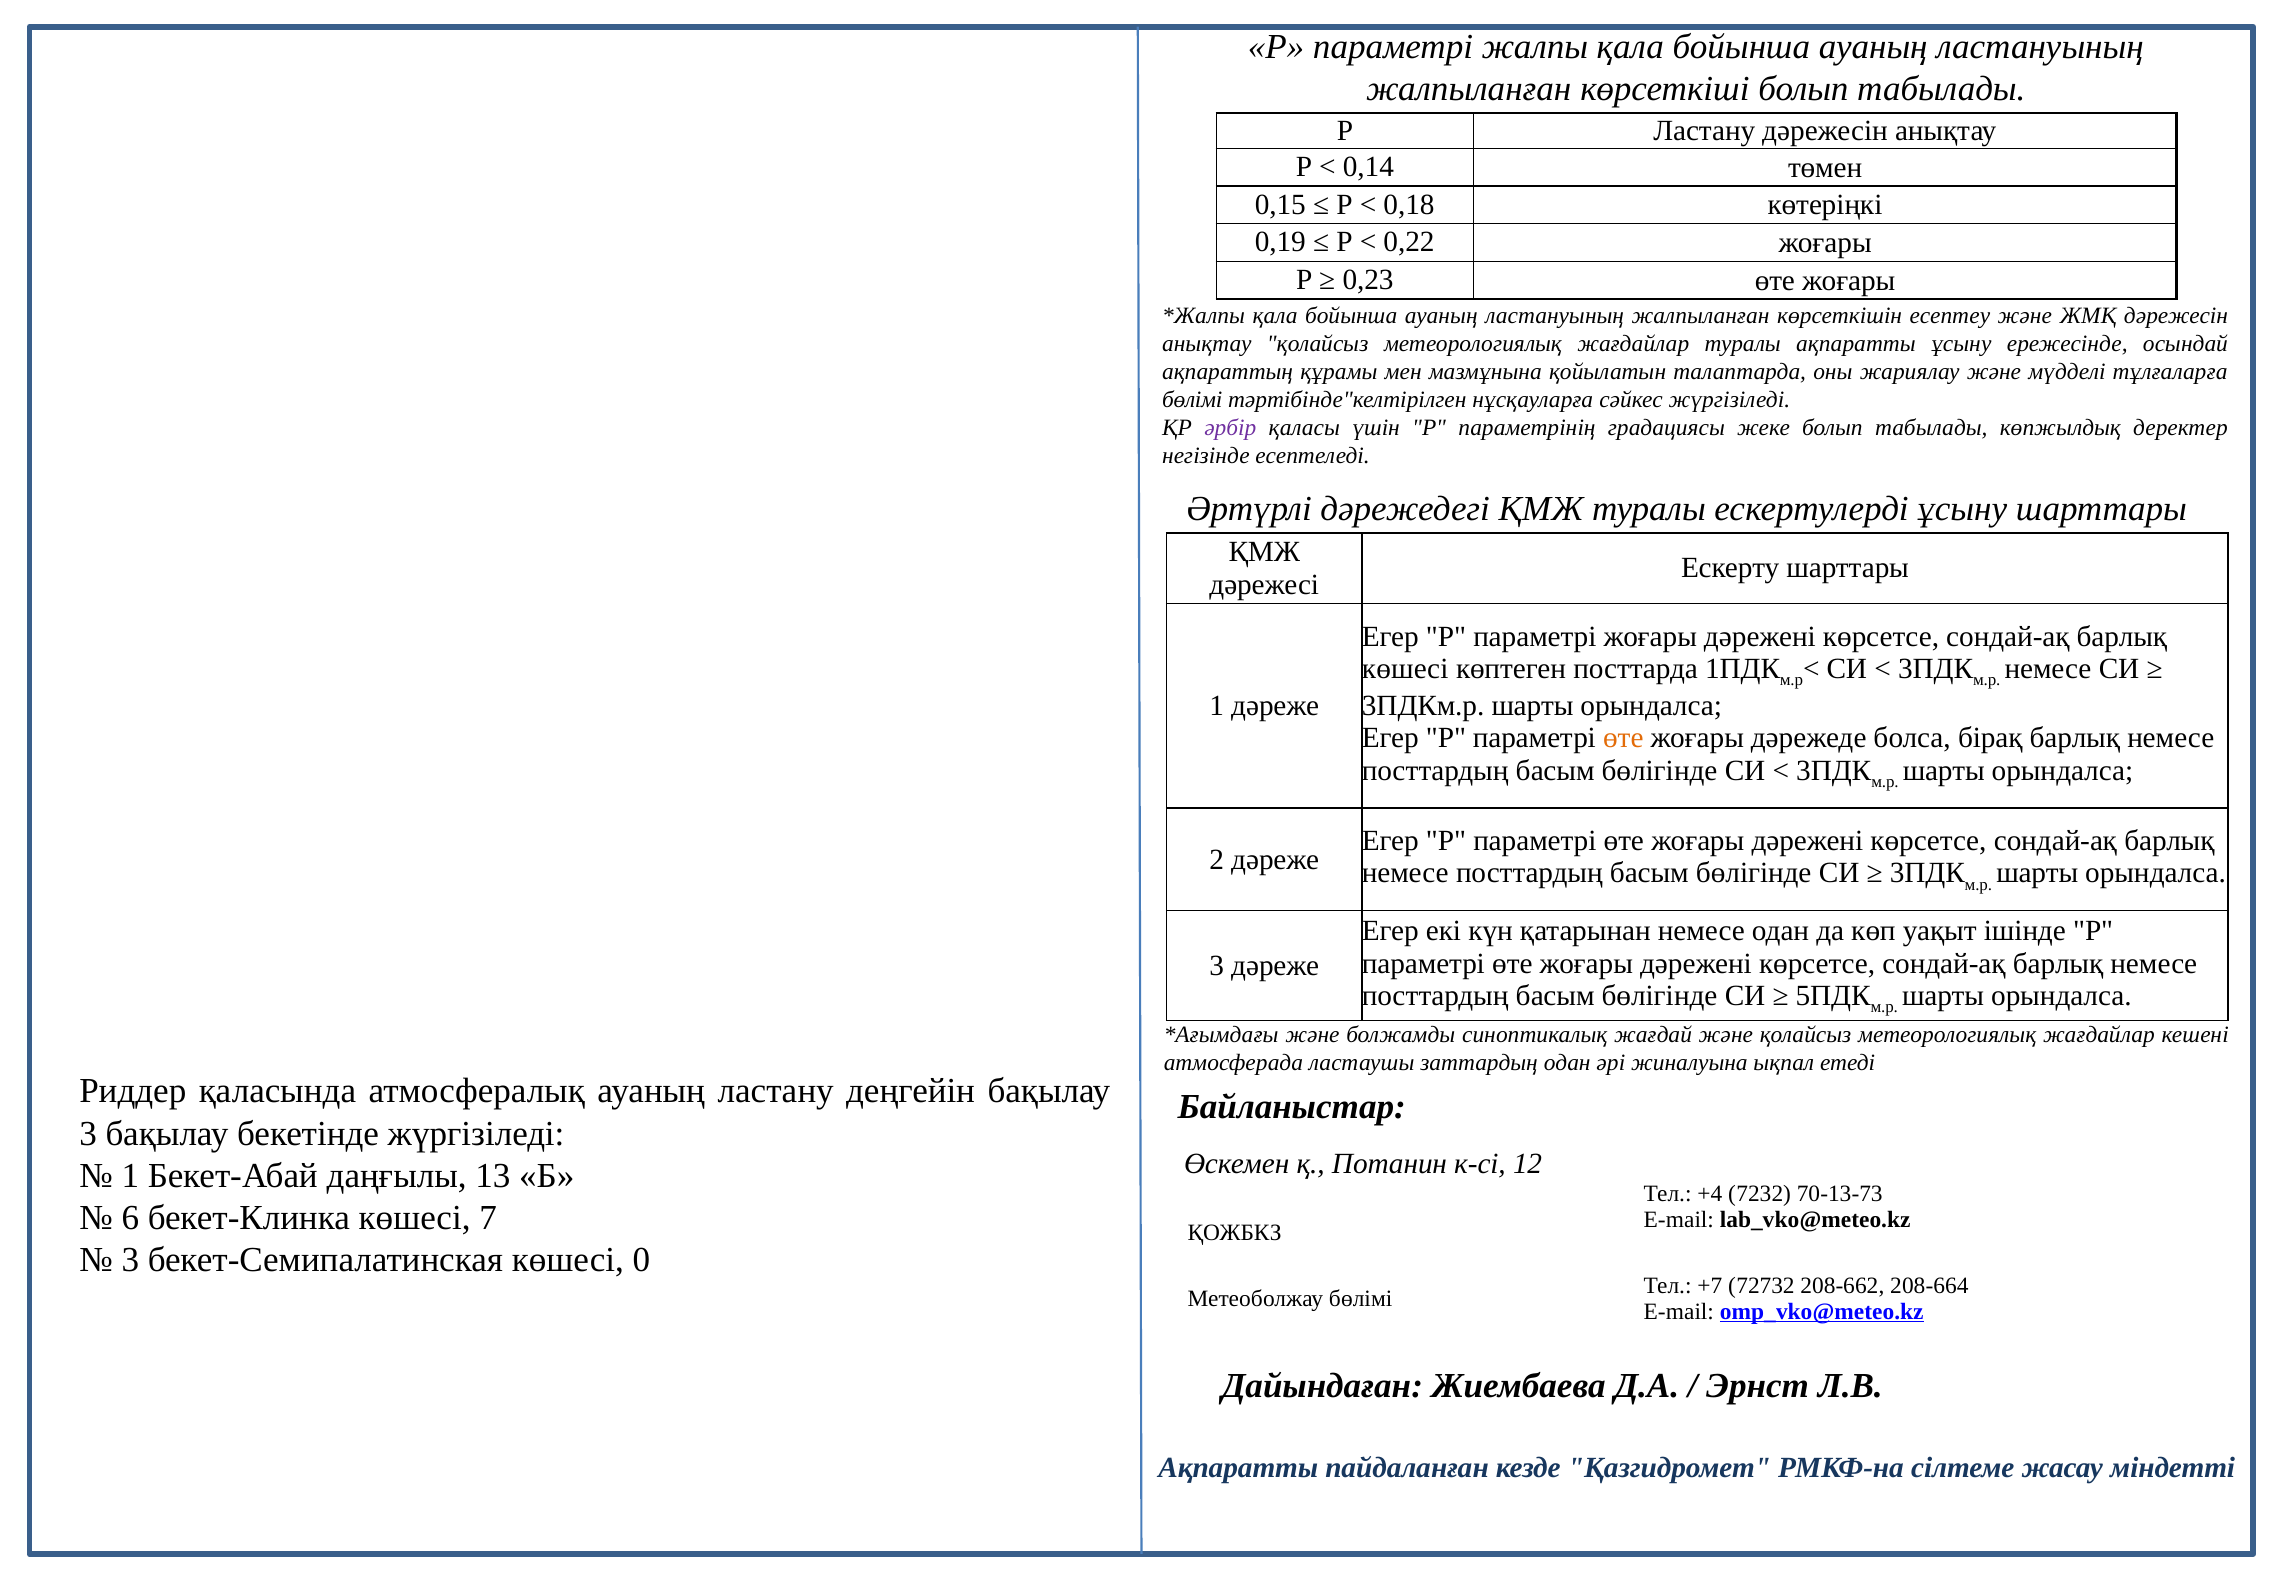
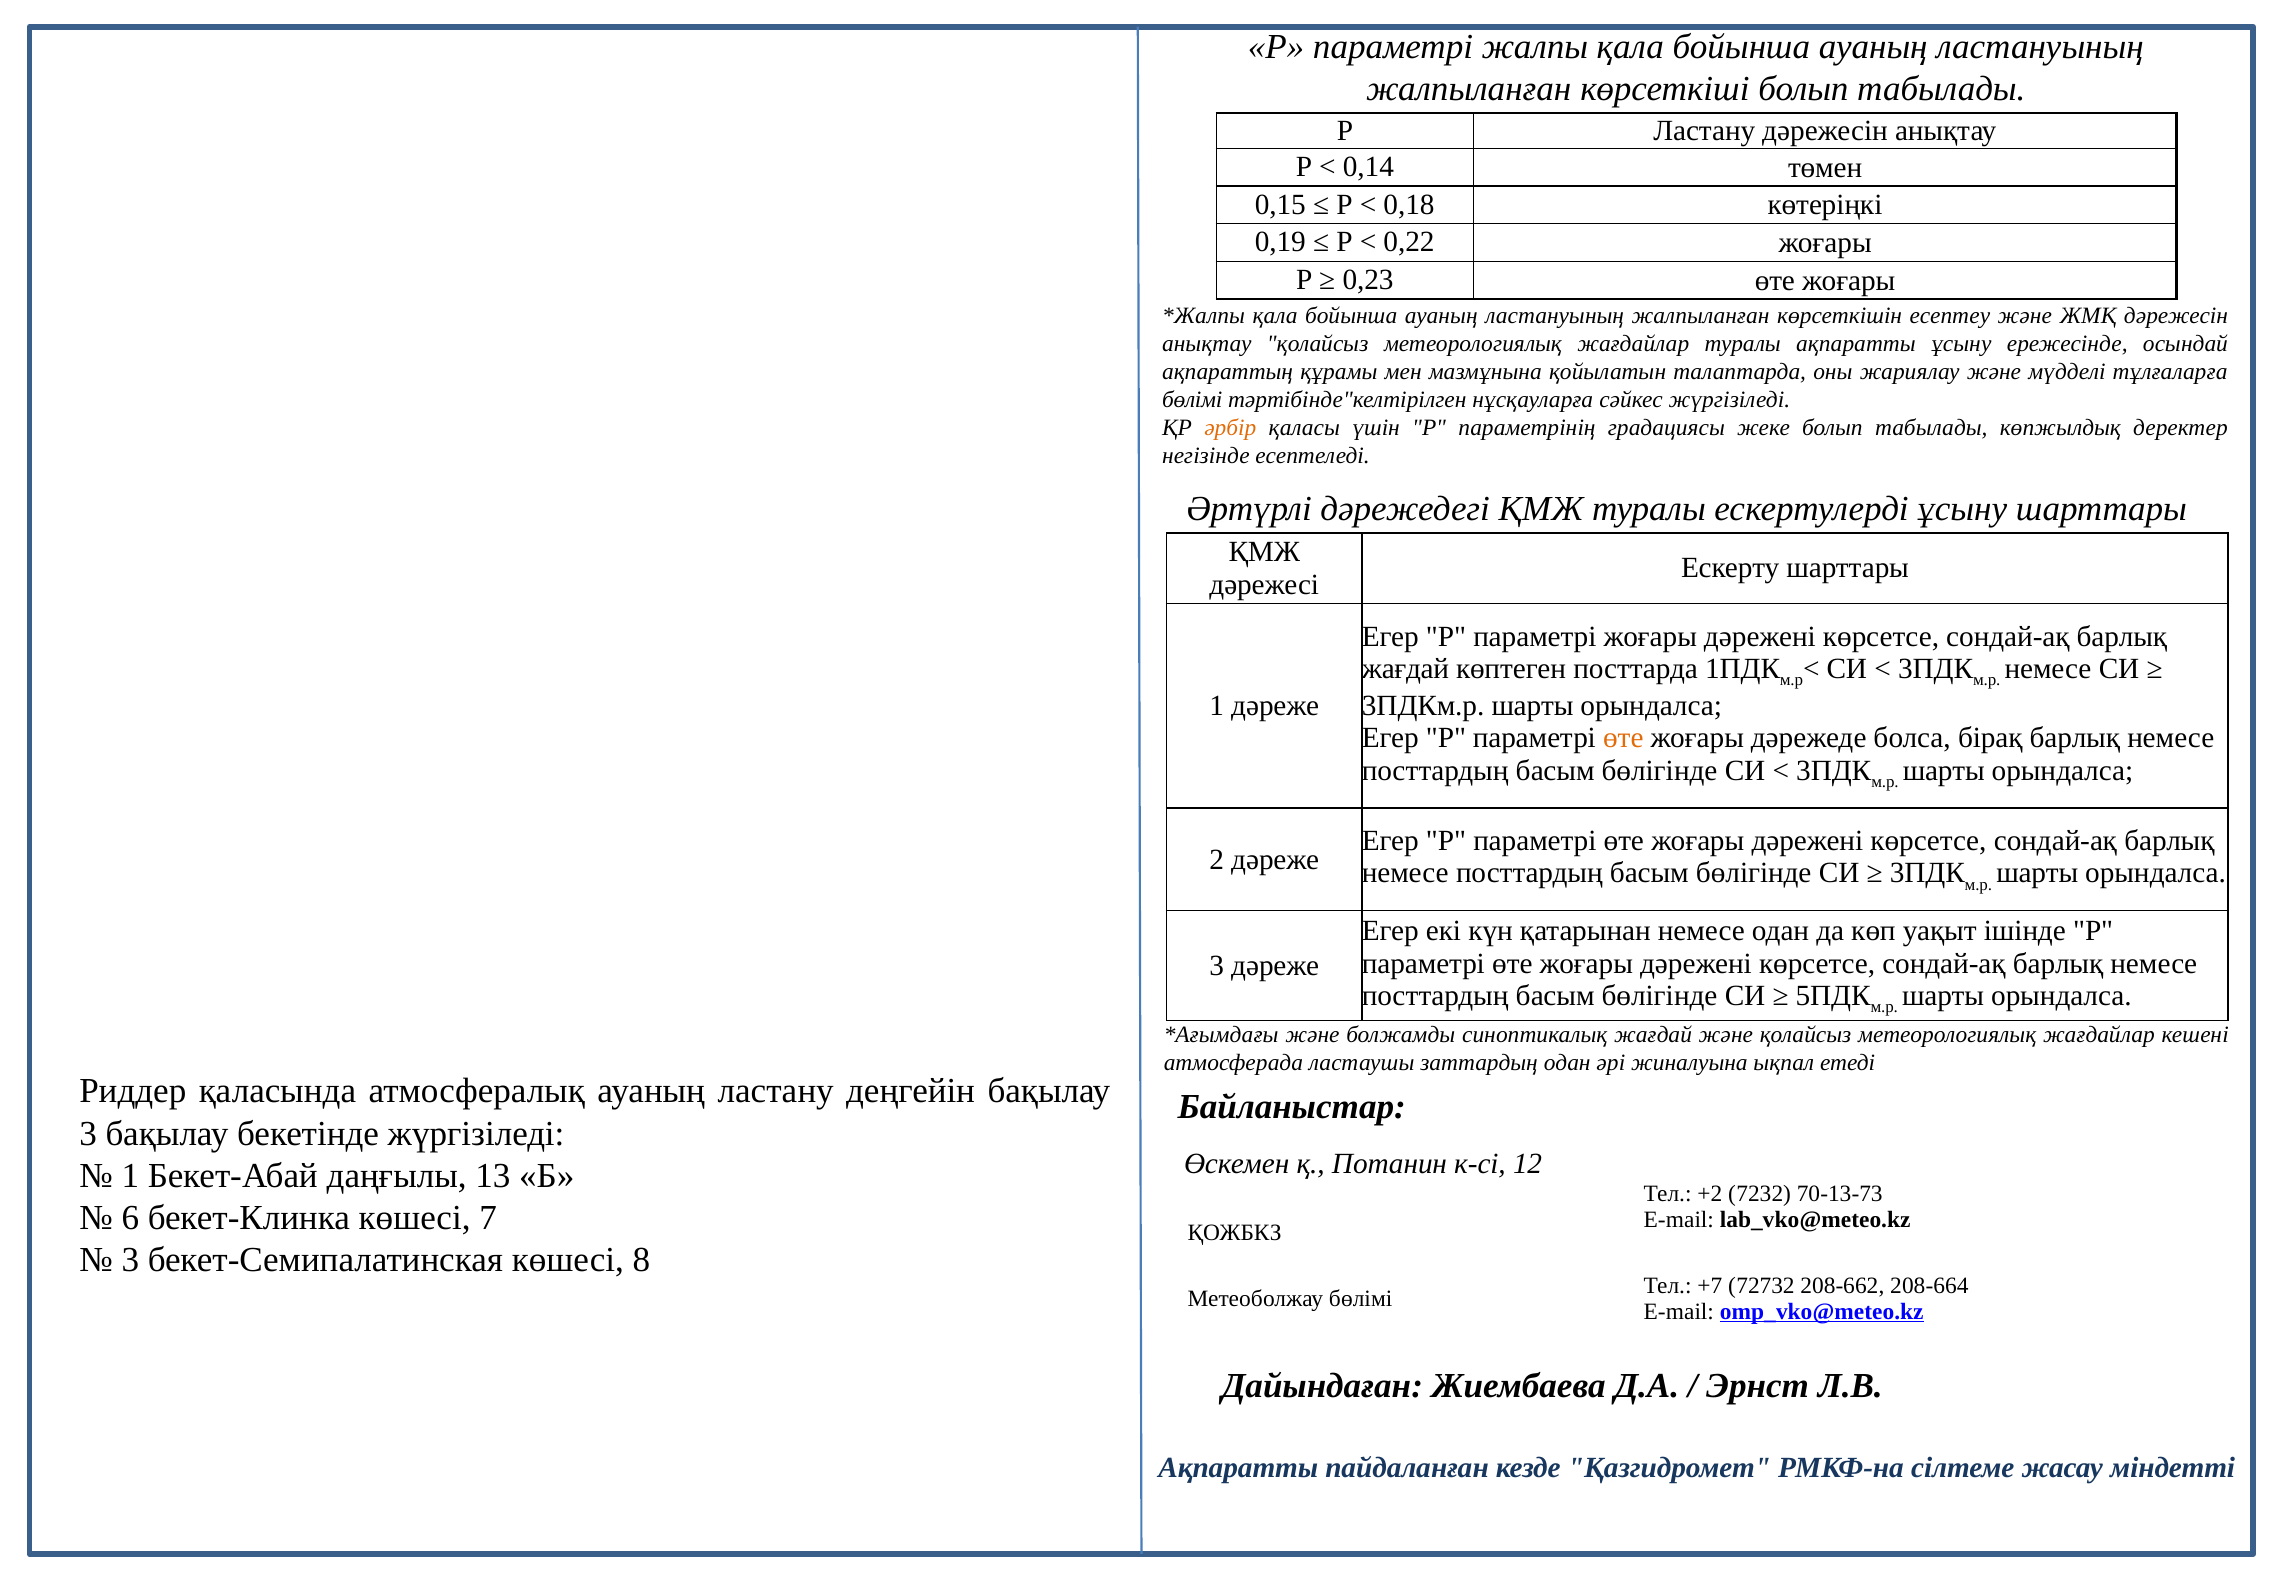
әрбір colour: purple -> orange
көшесі at (1405, 669): көшесі -> жағдай
+4: +4 -> +2
0: 0 -> 8
